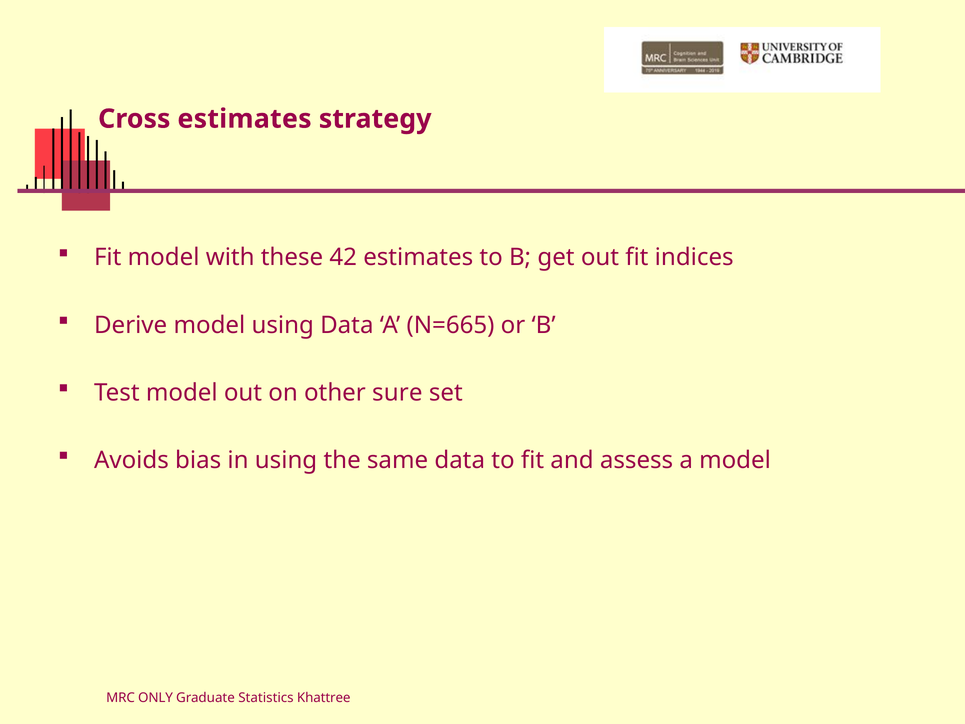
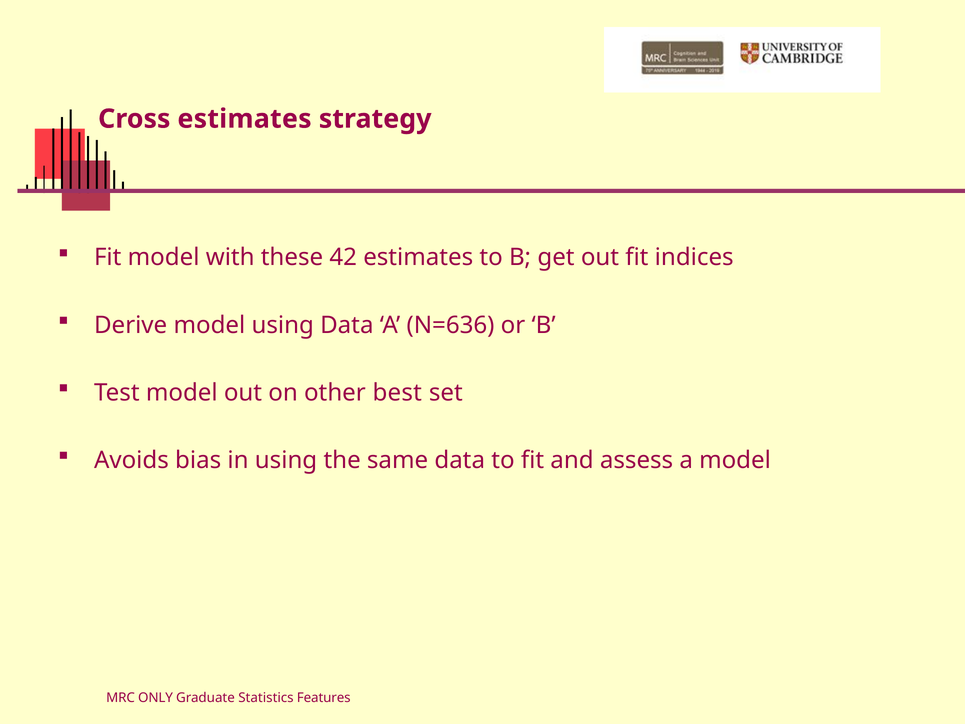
N=665: N=665 -> N=636
sure: sure -> best
Khattree: Khattree -> Features
